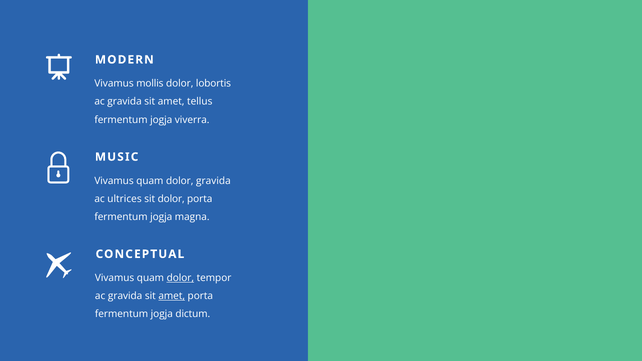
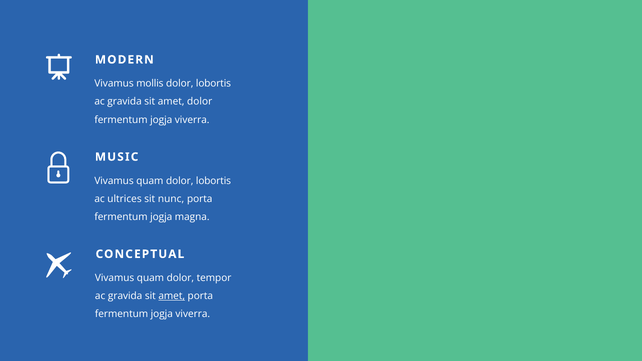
amet tellus: tellus -> dolor
quam dolor gravida: gravida -> lobortis
sit dolor: dolor -> nunc
dolor at (180, 278) underline: present -> none
dictum at (193, 314): dictum -> viverra
